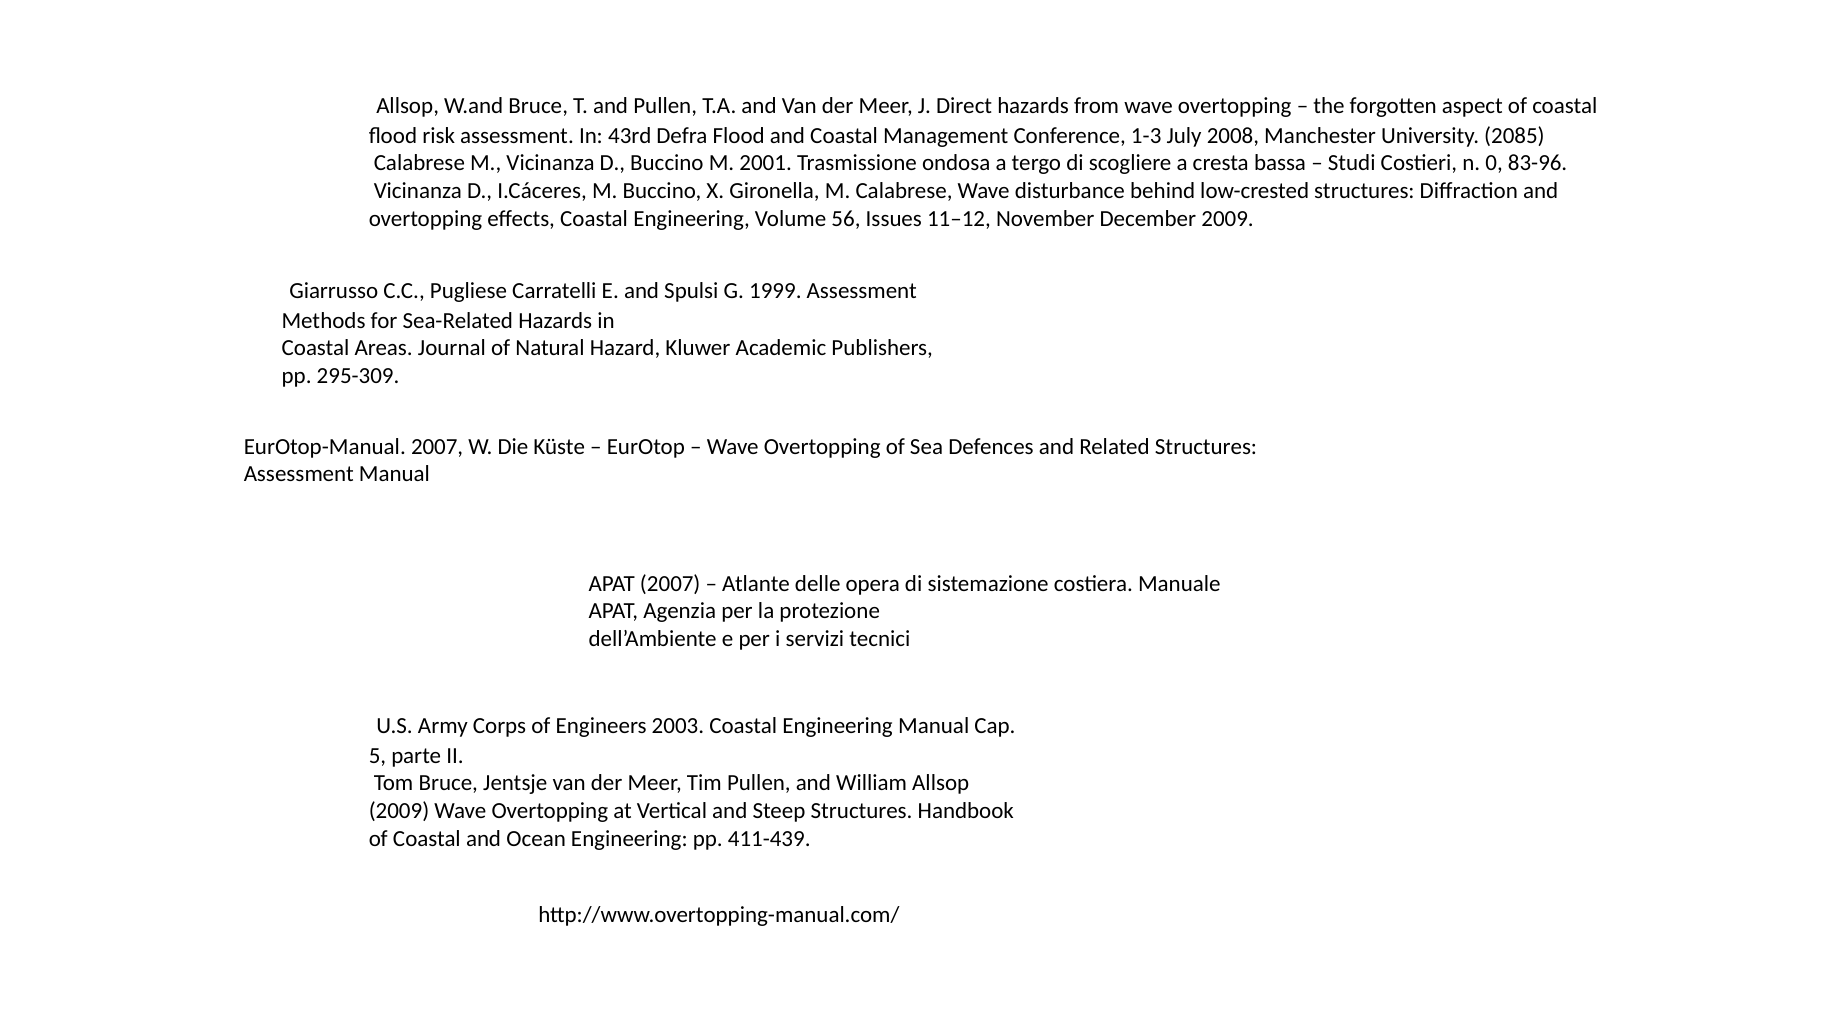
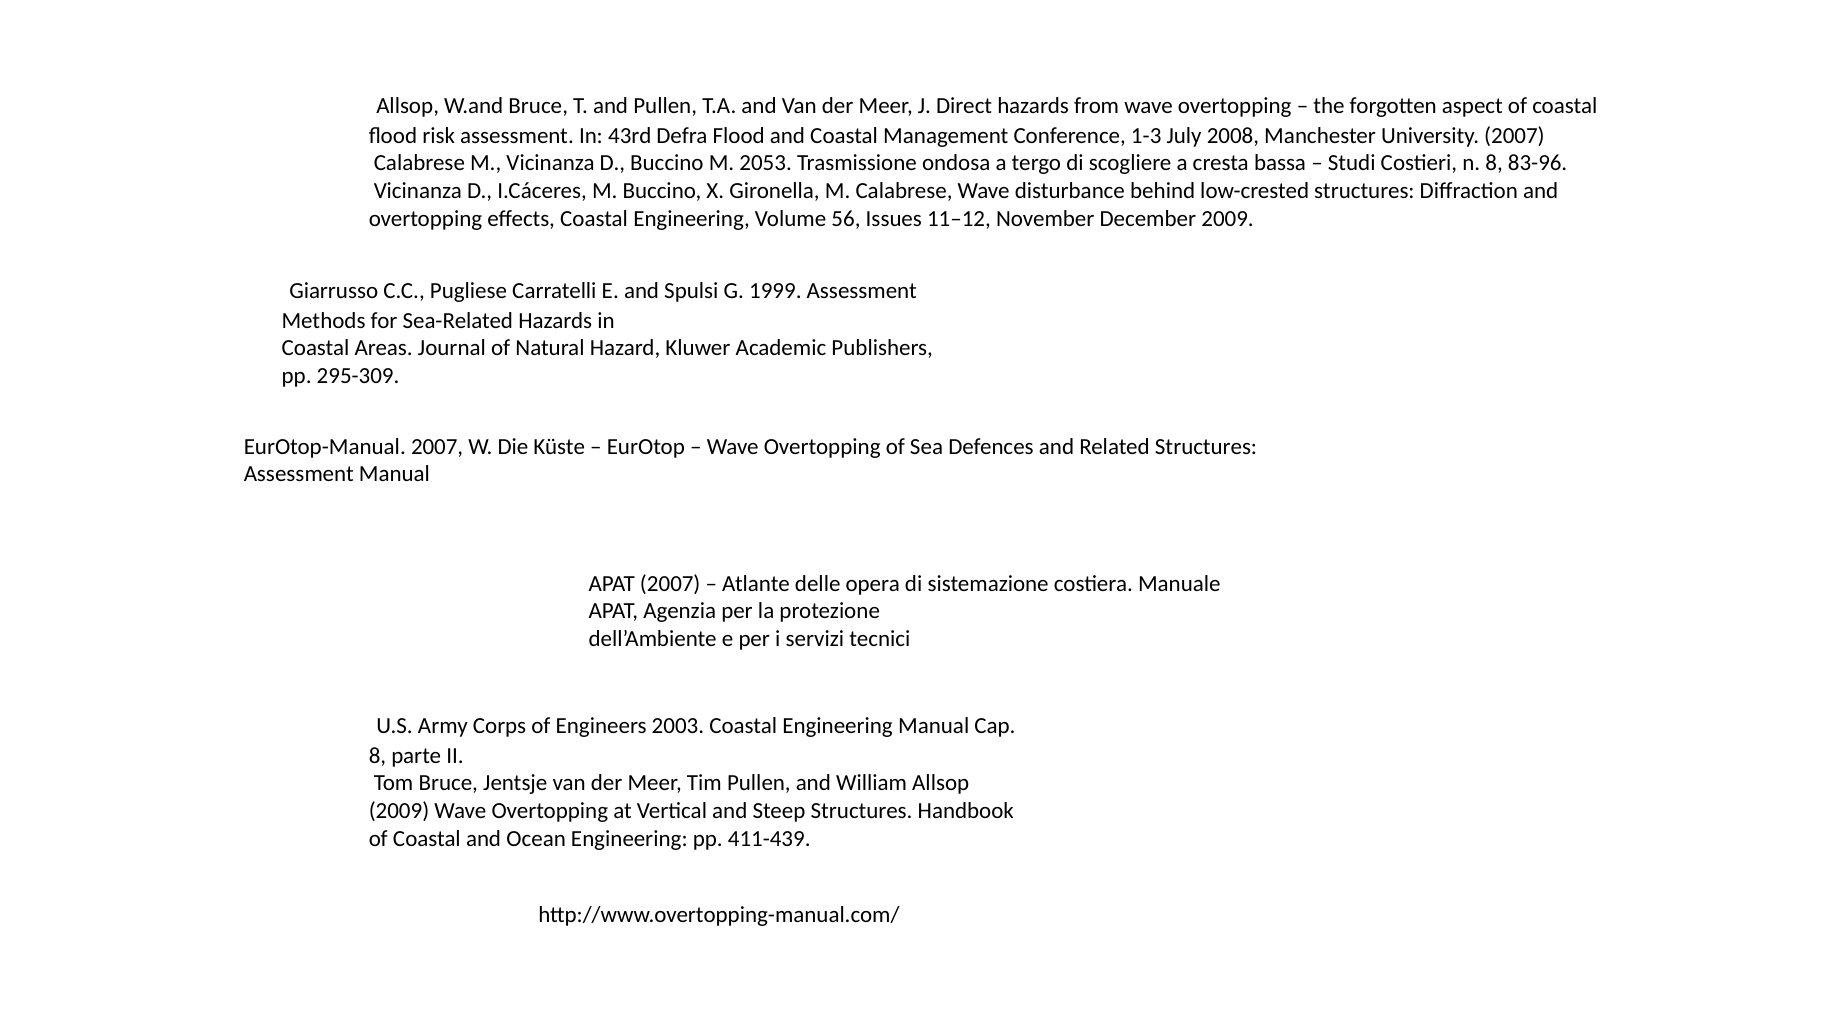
University 2085: 2085 -> 2007
2001: 2001 -> 2053
n 0: 0 -> 8
5 at (377, 756): 5 -> 8
